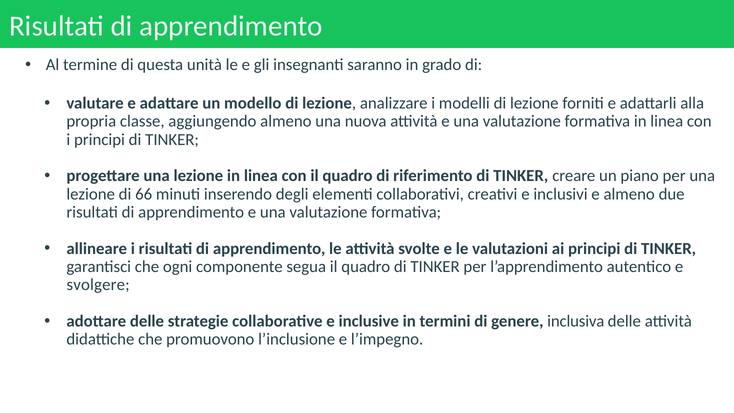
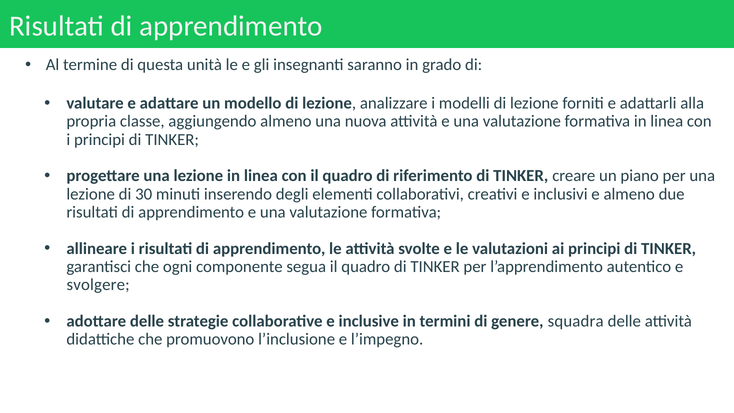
66: 66 -> 30
inclusiva: inclusiva -> squadra
